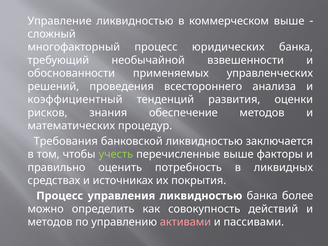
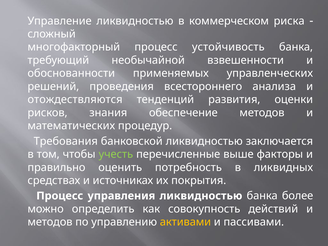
коммерческом выше: выше -> риска
юридических: юридических -> устойчивость
коэффициентный: коэффициентный -> отождествляются
активами colour: pink -> yellow
